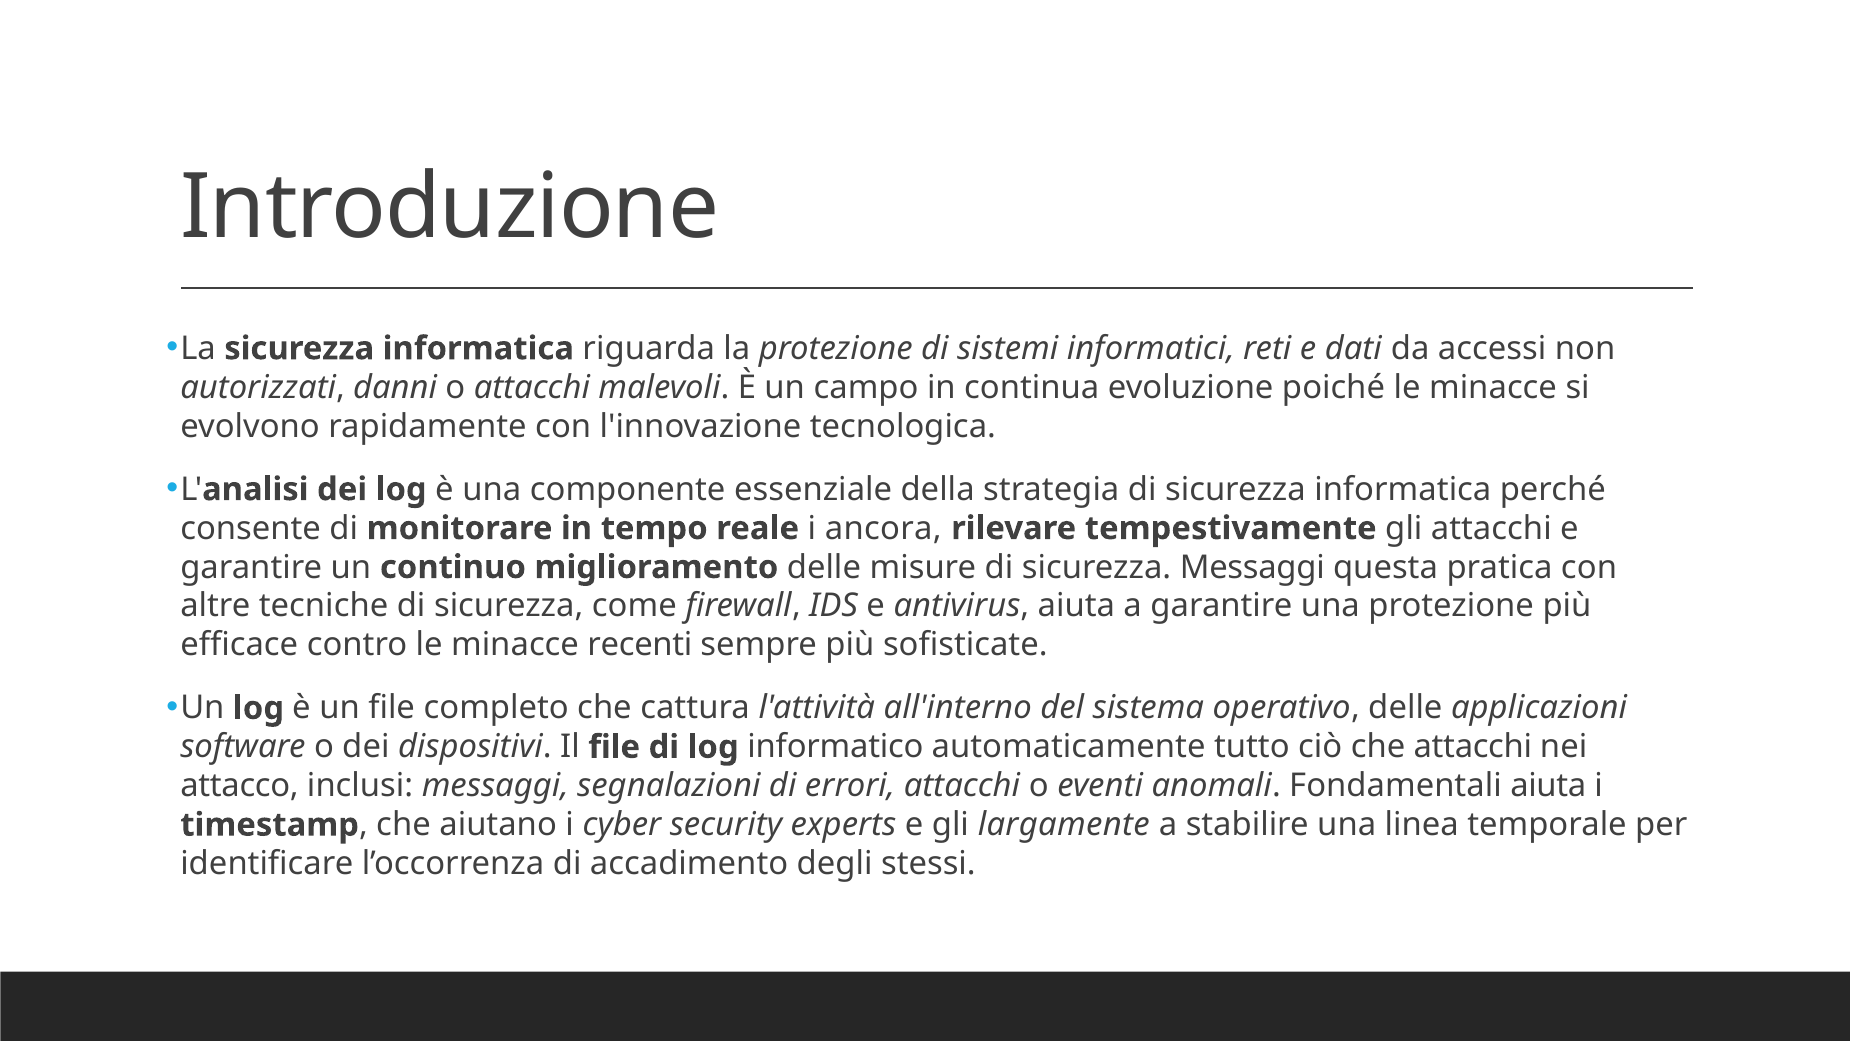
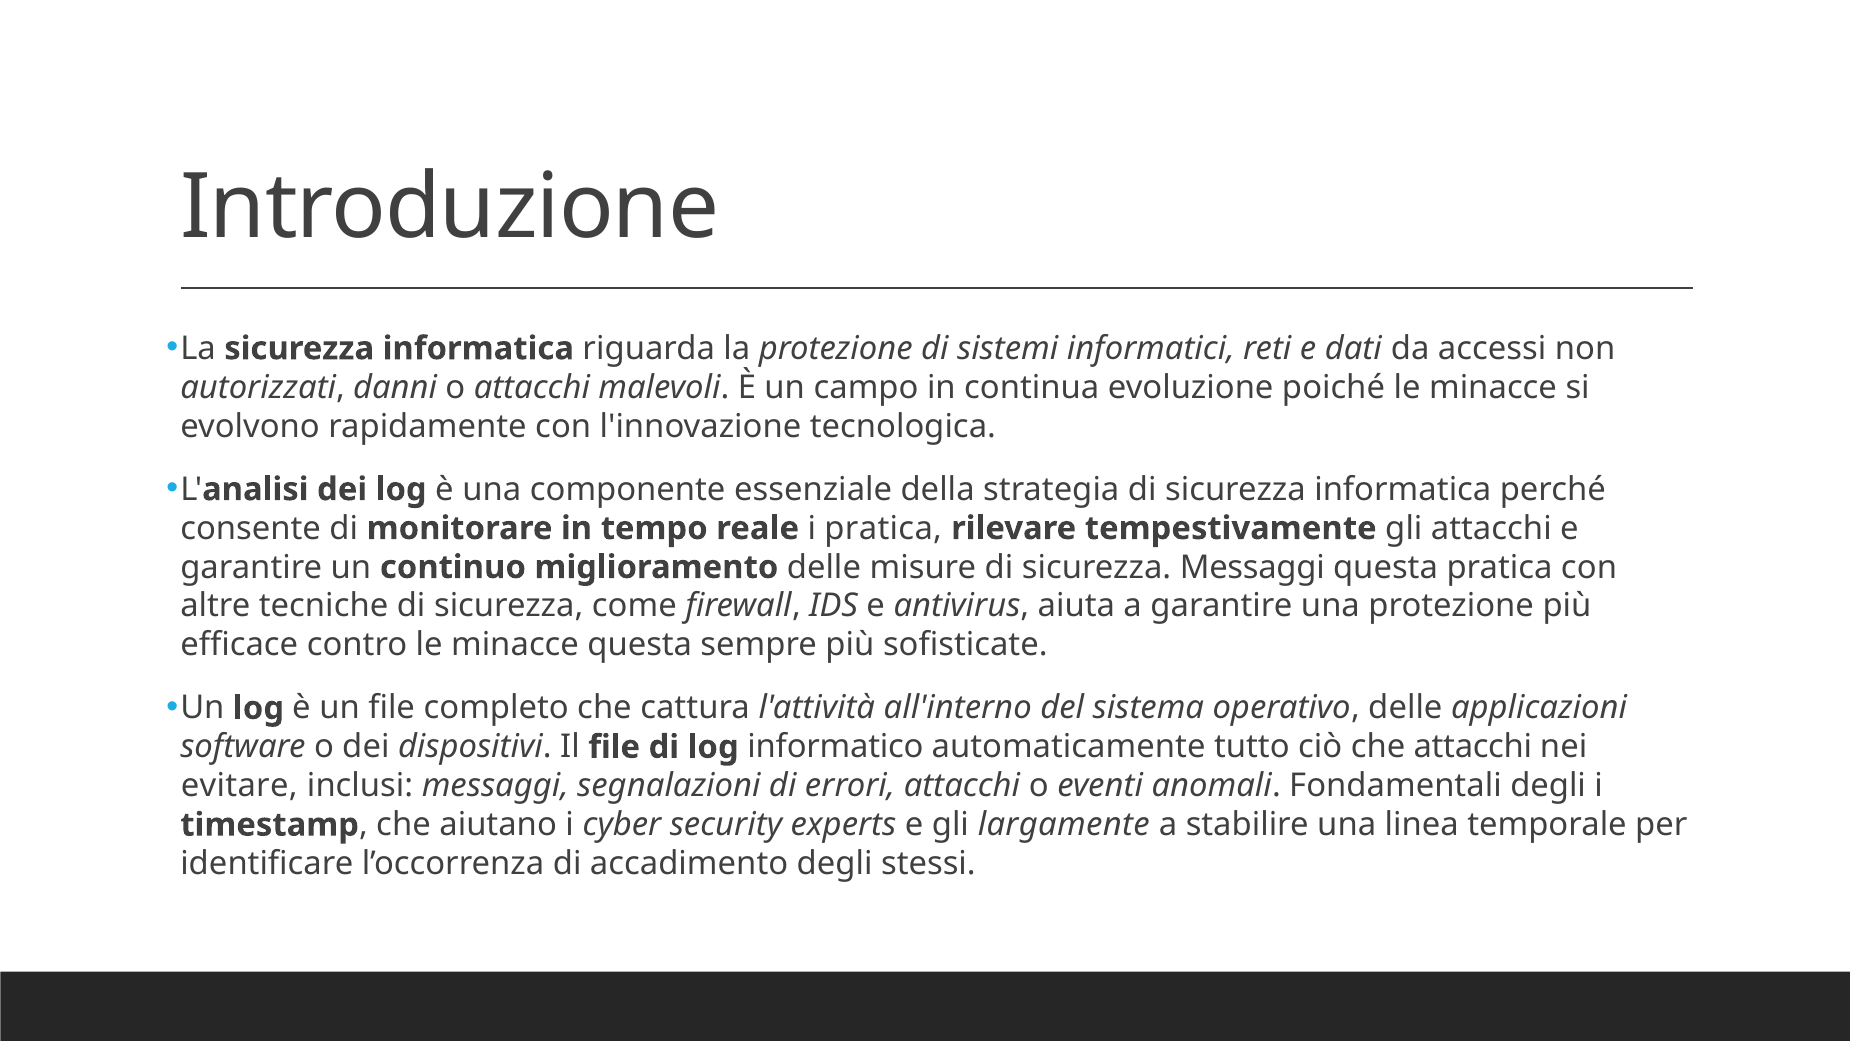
i ancora: ancora -> pratica
minacce recenti: recenti -> questa
attacco: attacco -> evitare
Fondamentali aiuta: aiuta -> degli
